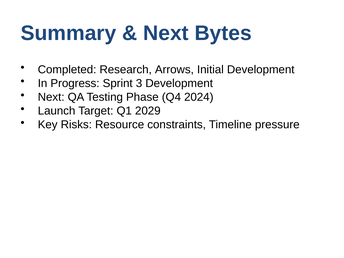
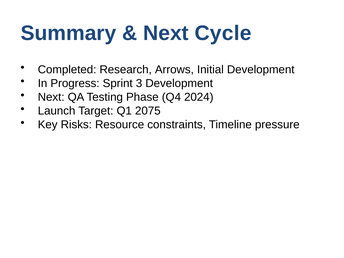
Bytes: Bytes -> Cycle
2029: 2029 -> 2075
